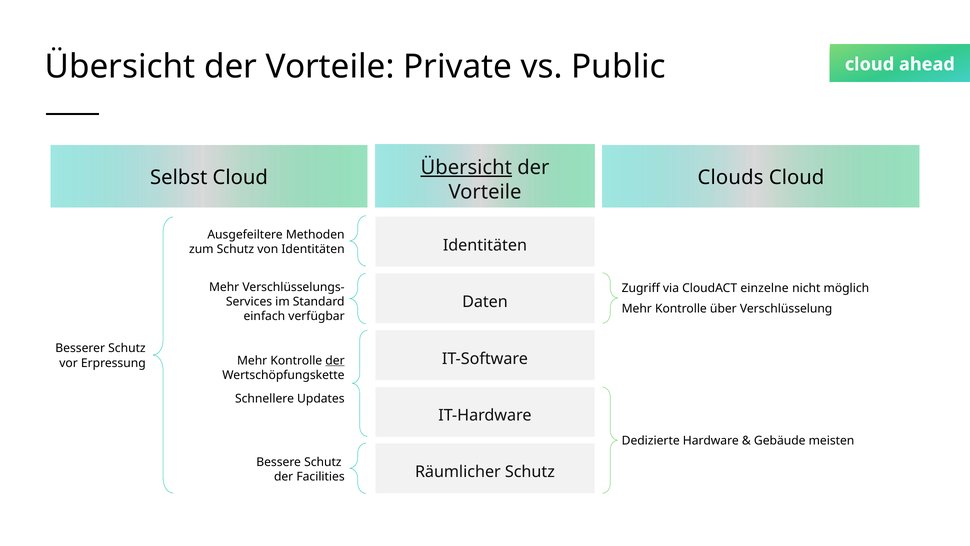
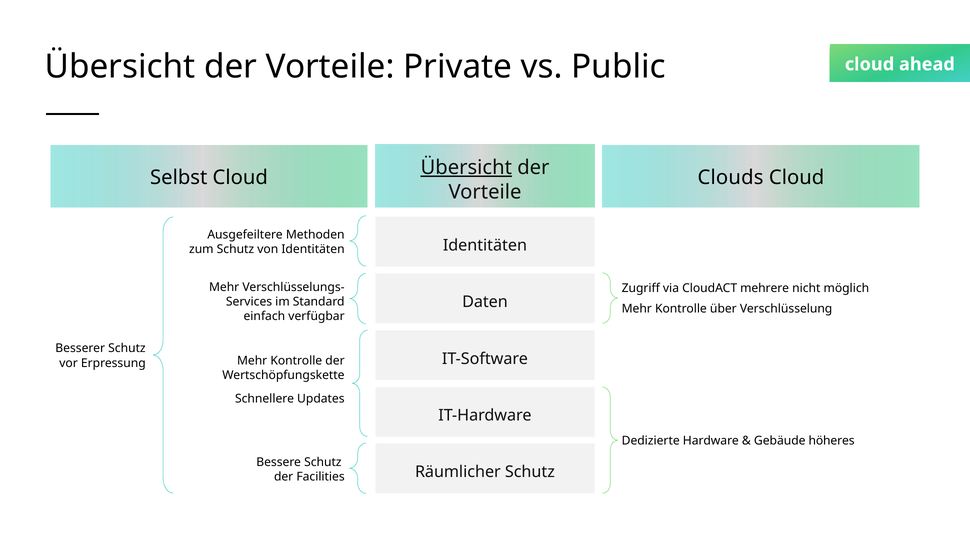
einzelne: einzelne -> mehrere
der at (335, 360) underline: present -> none
meisten: meisten -> höheres
